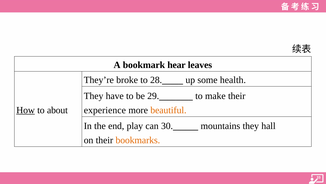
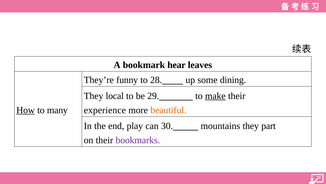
broke: broke -> funny
health: health -> dining
have: have -> local
make underline: none -> present
about: about -> many
hall: hall -> part
bookmarks colour: orange -> purple
